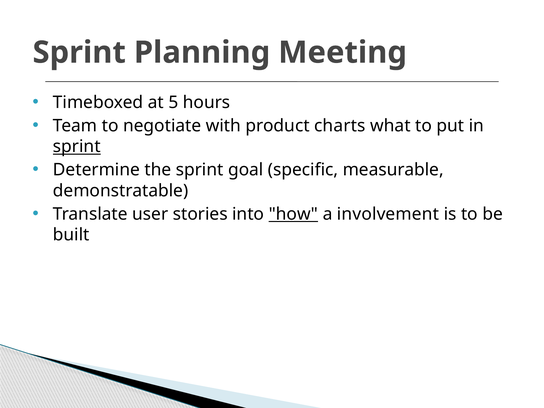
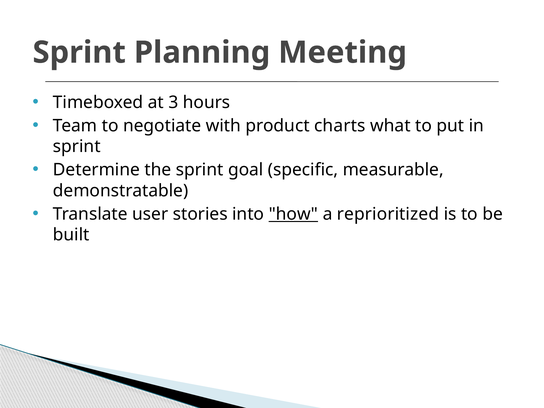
5: 5 -> 3
sprint at (77, 147) underline: present -> none
involvement: involvement -> reprioritized
